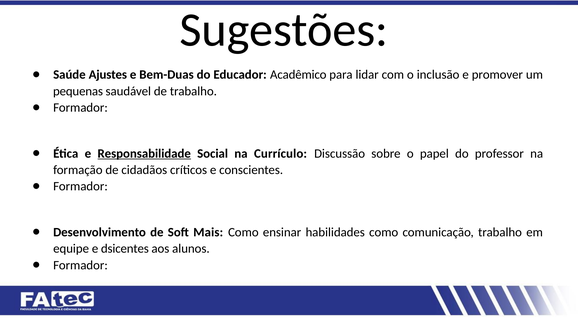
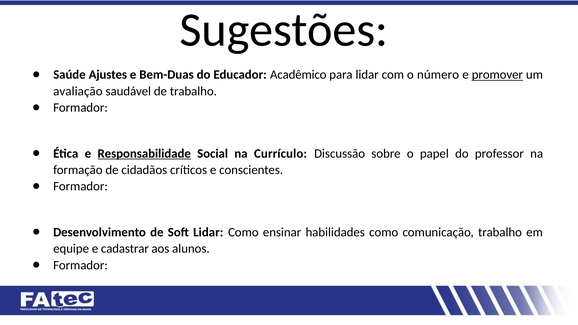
inclusão: inclusão -> número
promover underline: none -> present
pequenas: pequenas -> avaliação
Soft Mais: Mais -> Lidar
dsicentes: dsicentes -> cadastrar
